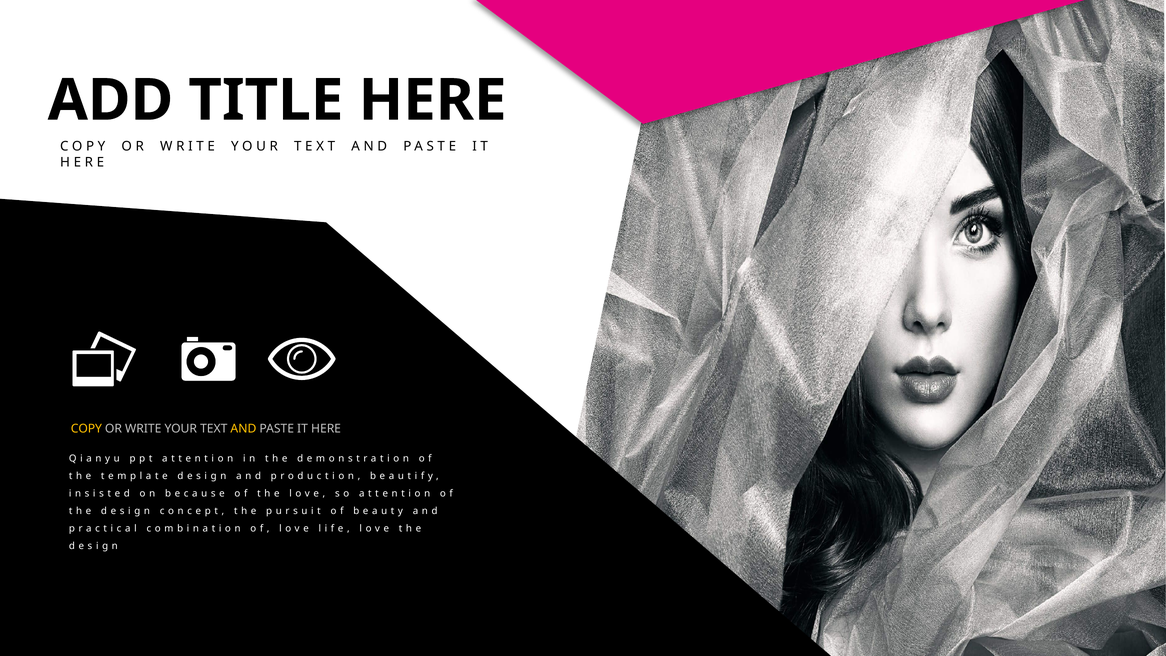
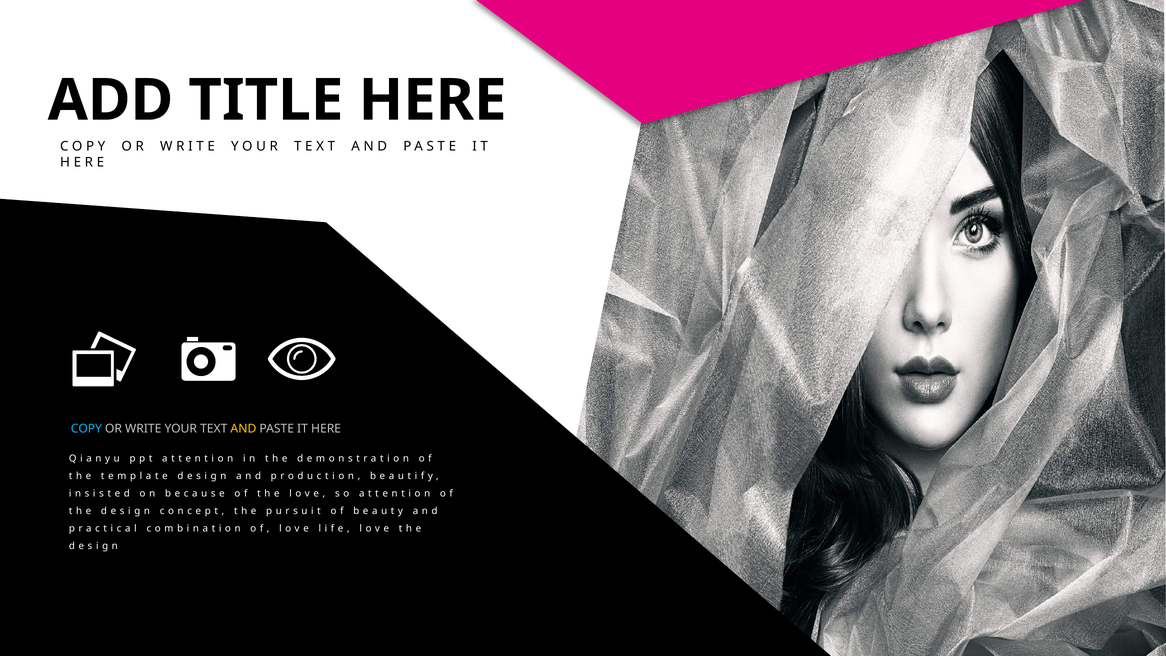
COPY colour: yellow -> light blue
